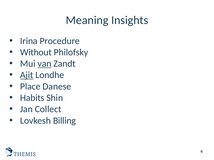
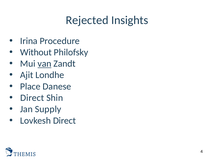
Meaning: Meaning -> Rejected
Ajit underline: present -> none
Habits at (32, 98): Habits -> Direct
Collect: Collect -> Supply
Lovkesh Billing: Billing -> Direct
